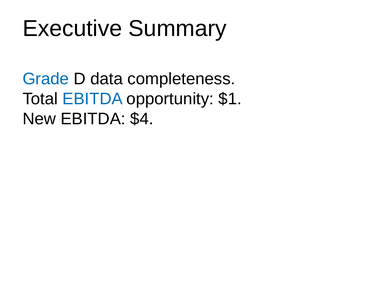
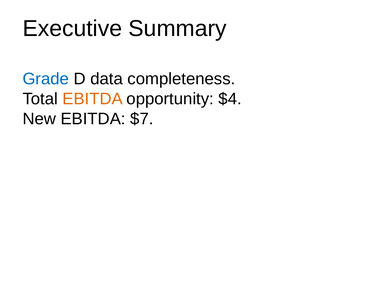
EBITDA at (93, 99) colour: blue -> orange
$1: $1 -> $4
$4: $4 -> $7
